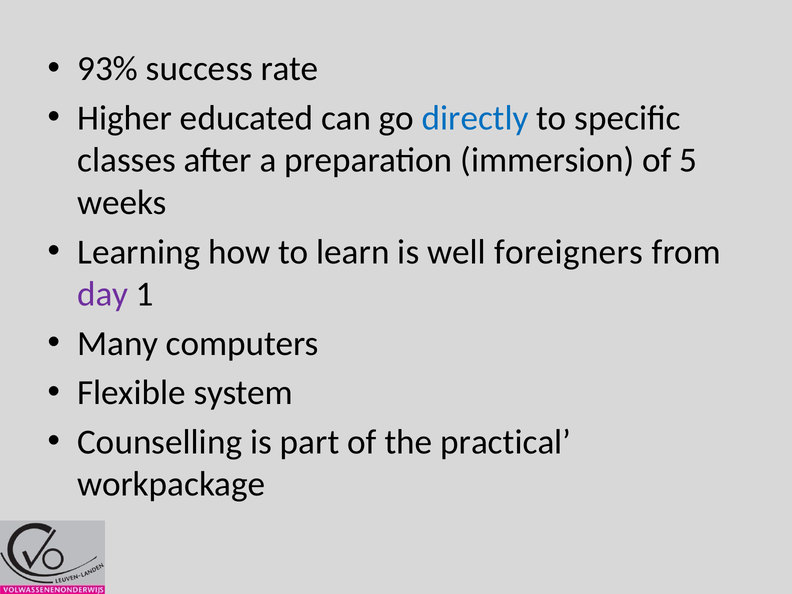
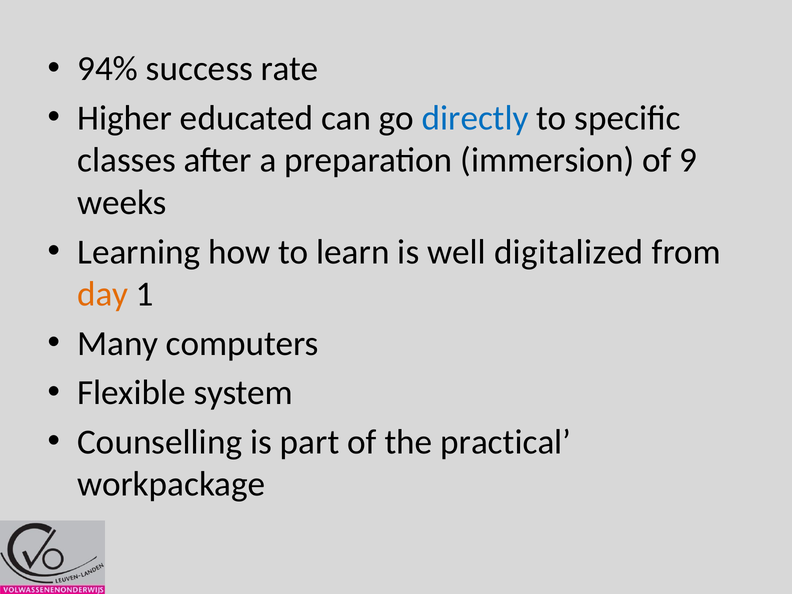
93%: 93% -> 94%
5: 5 -> 9
foreigners: foreigners -> digitalized
day colour: purple -> orange
